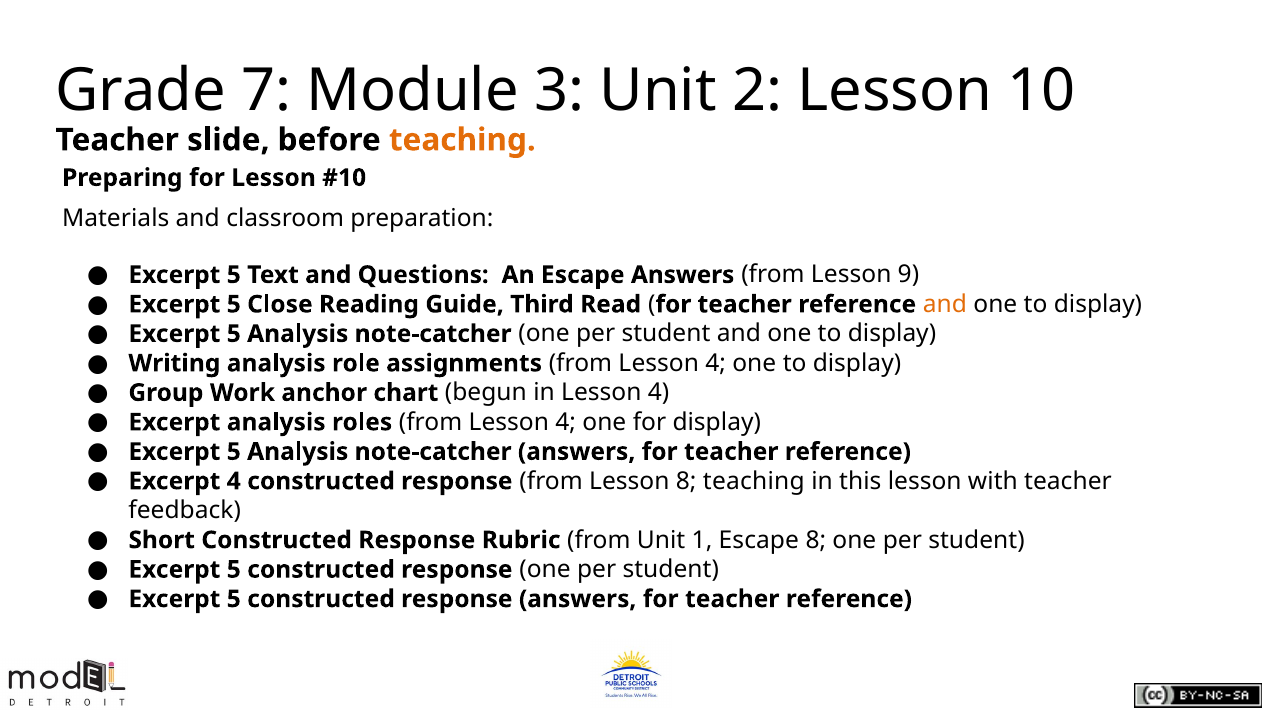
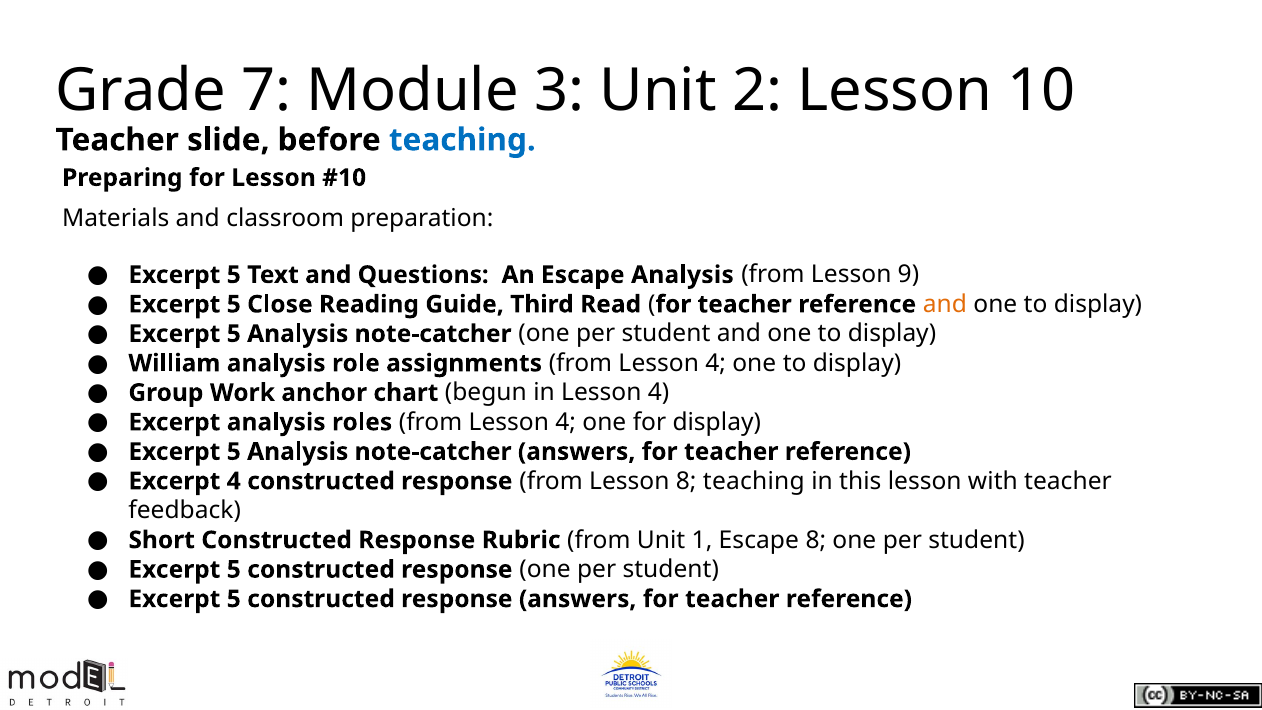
teaching at (462, 140) colour: orange -> blue
Escape Answers: Answers -> Analysis
Writing: Writing -> William
